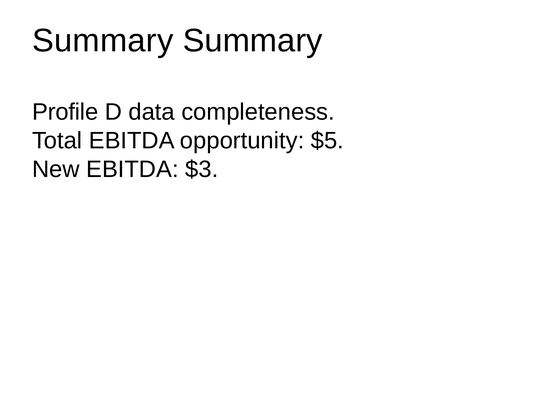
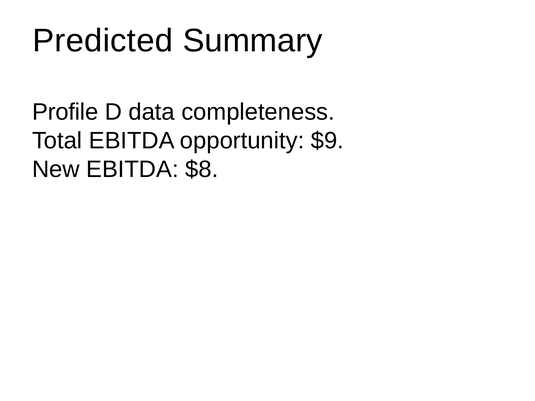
Summary at (103, 41): Summary -> Predicted
$5: $5 -> $9
$3: $3 -> $8
